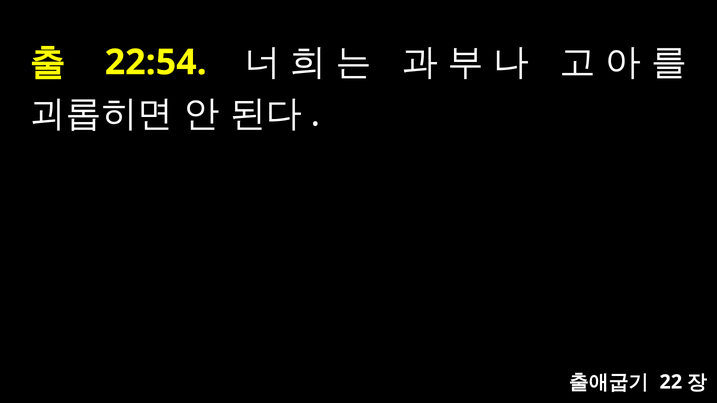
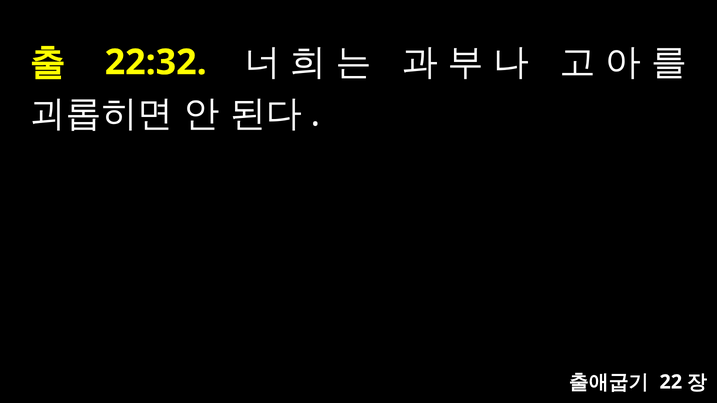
22:54: 22:54 -> 22:32
